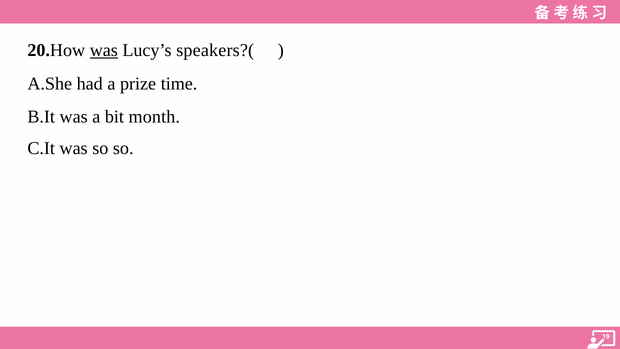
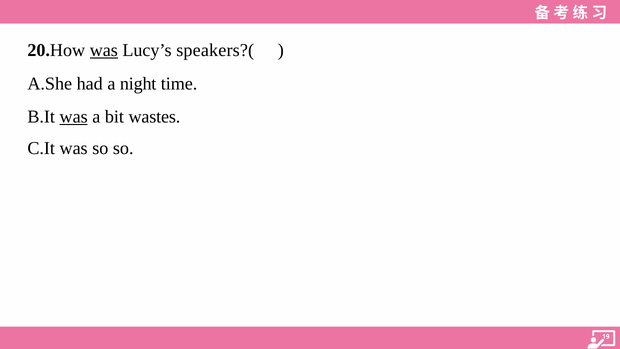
prize: prize -> night
was at (74, 117) underline: none -> present
month: month -> wastes
